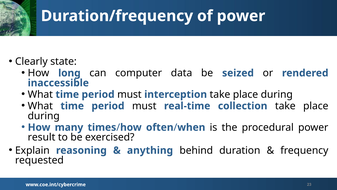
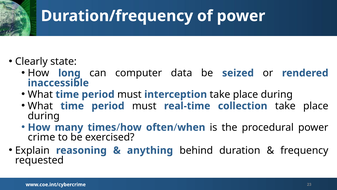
result: result -> crime
